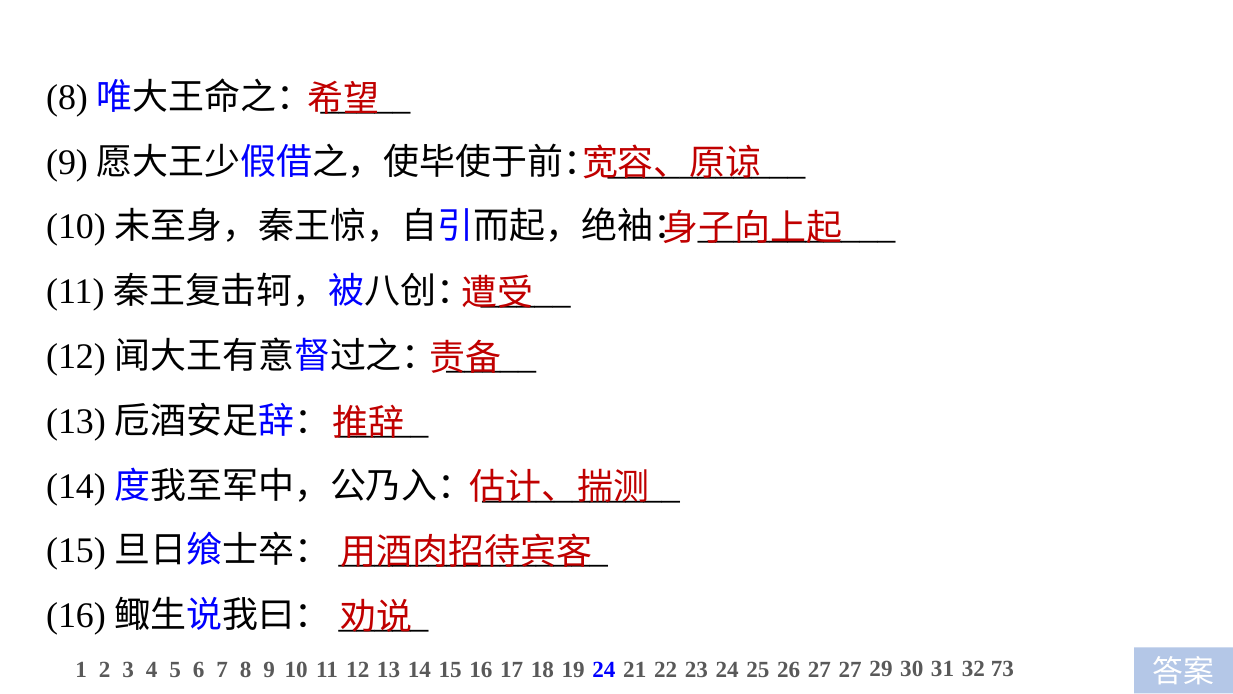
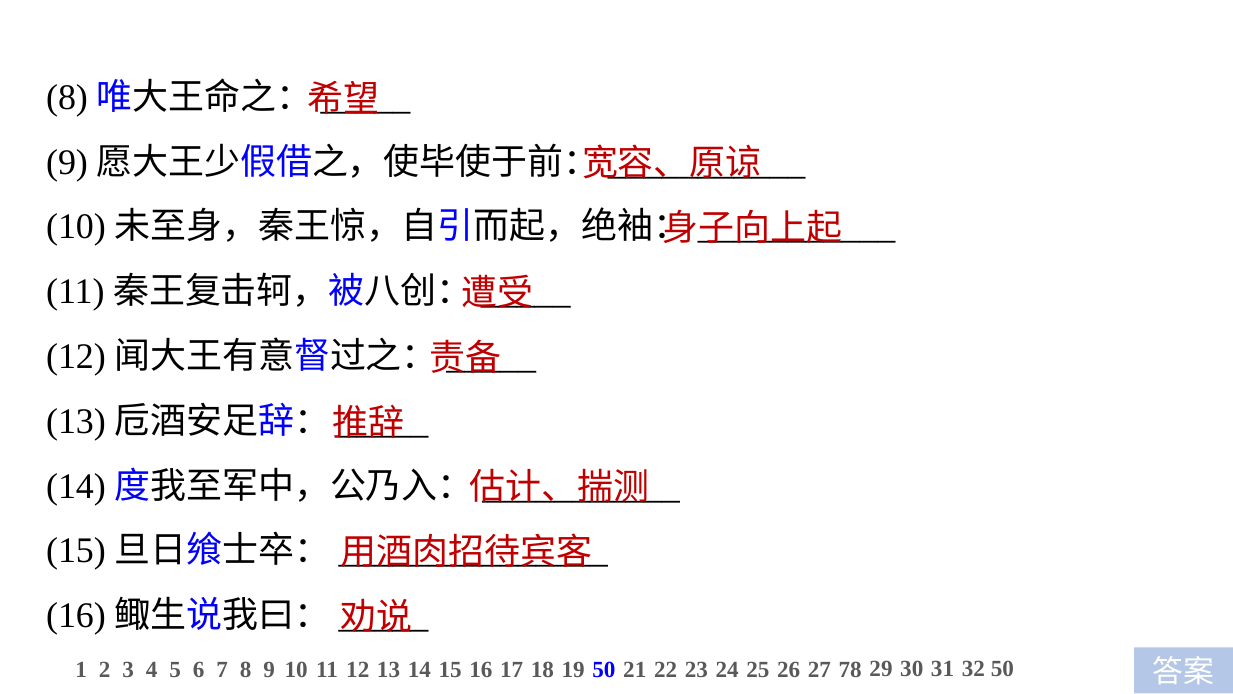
19 24: 24 -> 50
27 27: 27 -> 78
32 73: 73 -> 50
